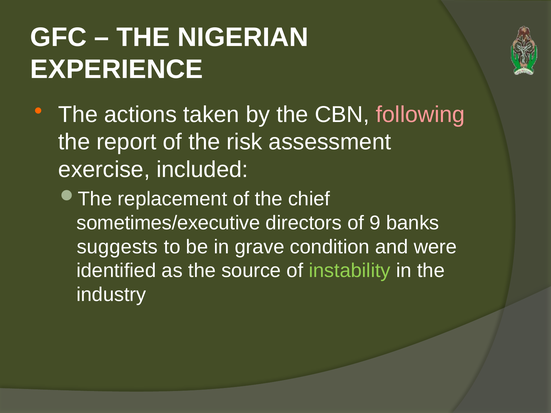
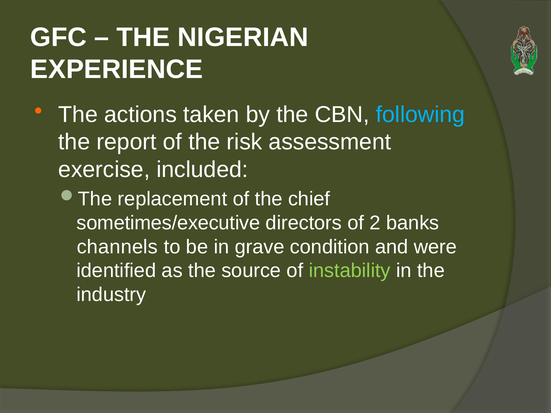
following colour: pink -> light blue
9: 9 -> 2
suggests: suggests -> channels
